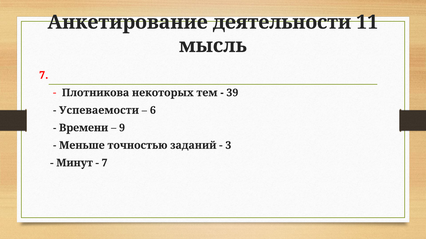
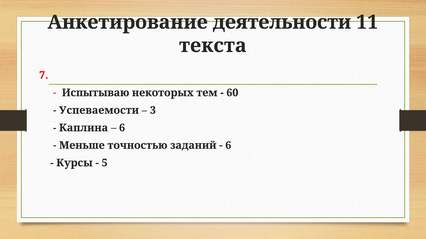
мысль: мысль -> текста
Плотникова: Плотникова -> Испытываю
39: 39 -> 60
6: 6 -> 3
Времени: Времени -> Каплина
9 at (122, 128): 9 -> 6
3 at (228, 146): 3 -> 6
Минут: Минут -> Курсы
7 at (105, 163): 7 -> 5
